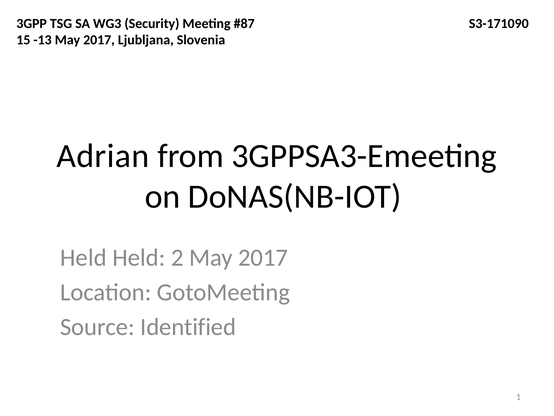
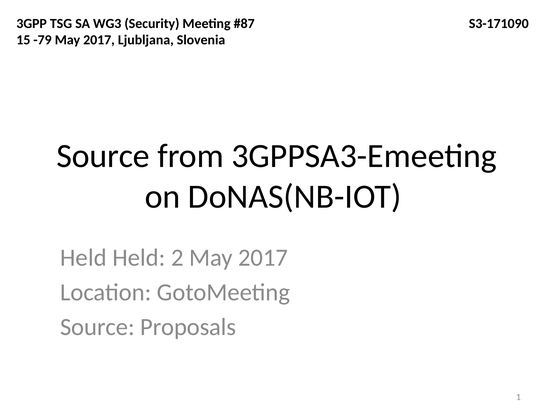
-13: -13 -> -79
Adrian at (103, 156): Adrian -> Source
Identified: Identified -> Proposals
